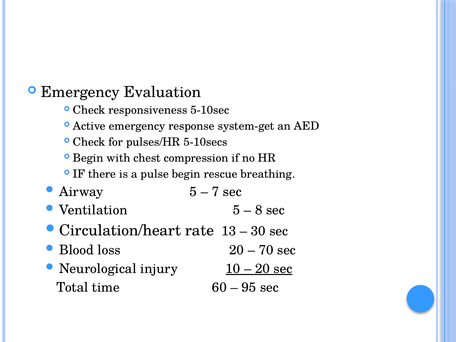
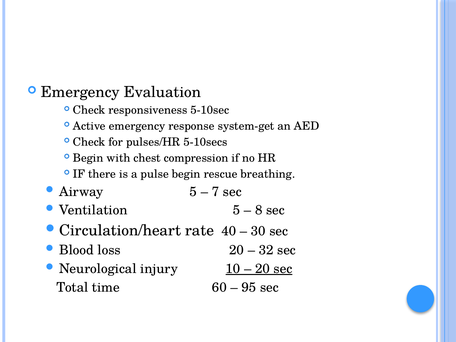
13: 13 -> 40
70: 70 -> 32
